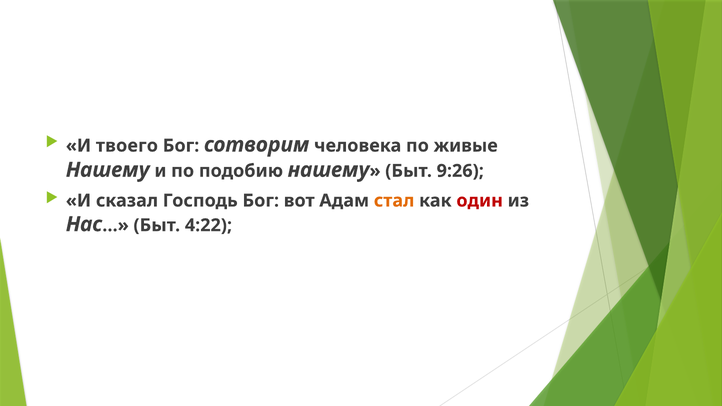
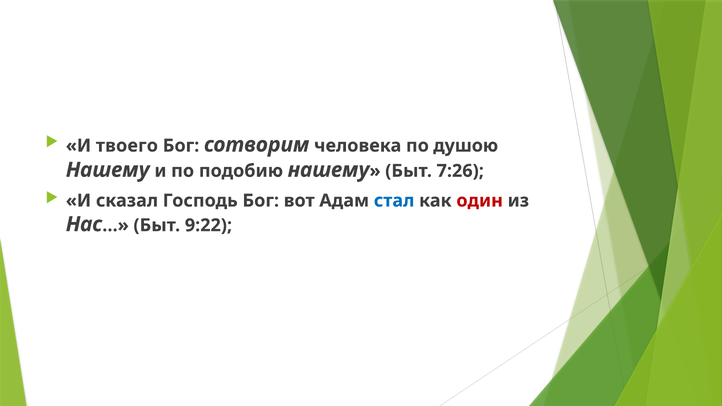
живые: живые -> душою
9:26: 9:26 -> 7:26
стал colour: orange -> blue
4:22: 4:22 -> 9:22
